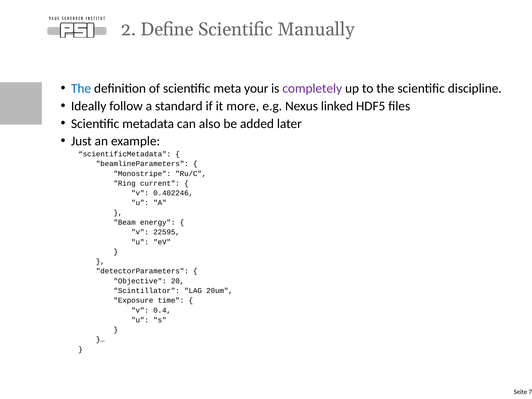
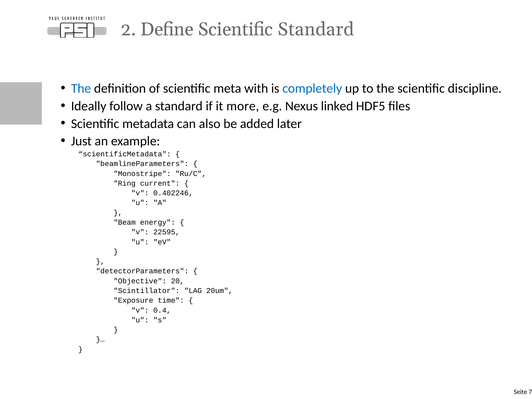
Scientific Manually: Manually -> Standard
your: your -> with
completely colour: purple -> blue
